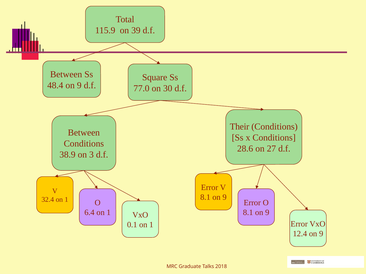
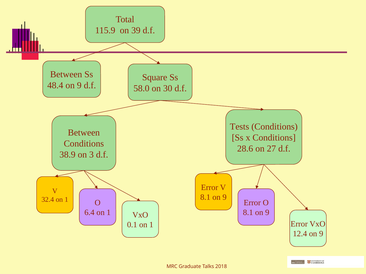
77.0: 77.0 -> 58.0
Their: Their -> Tests
